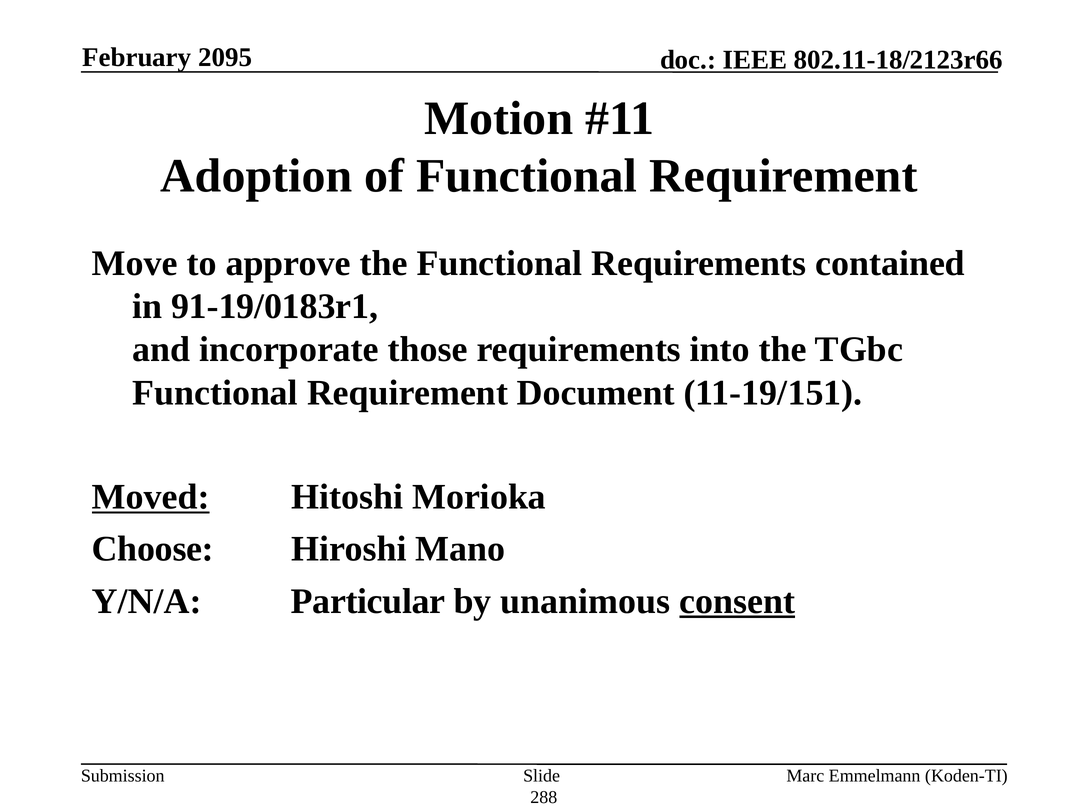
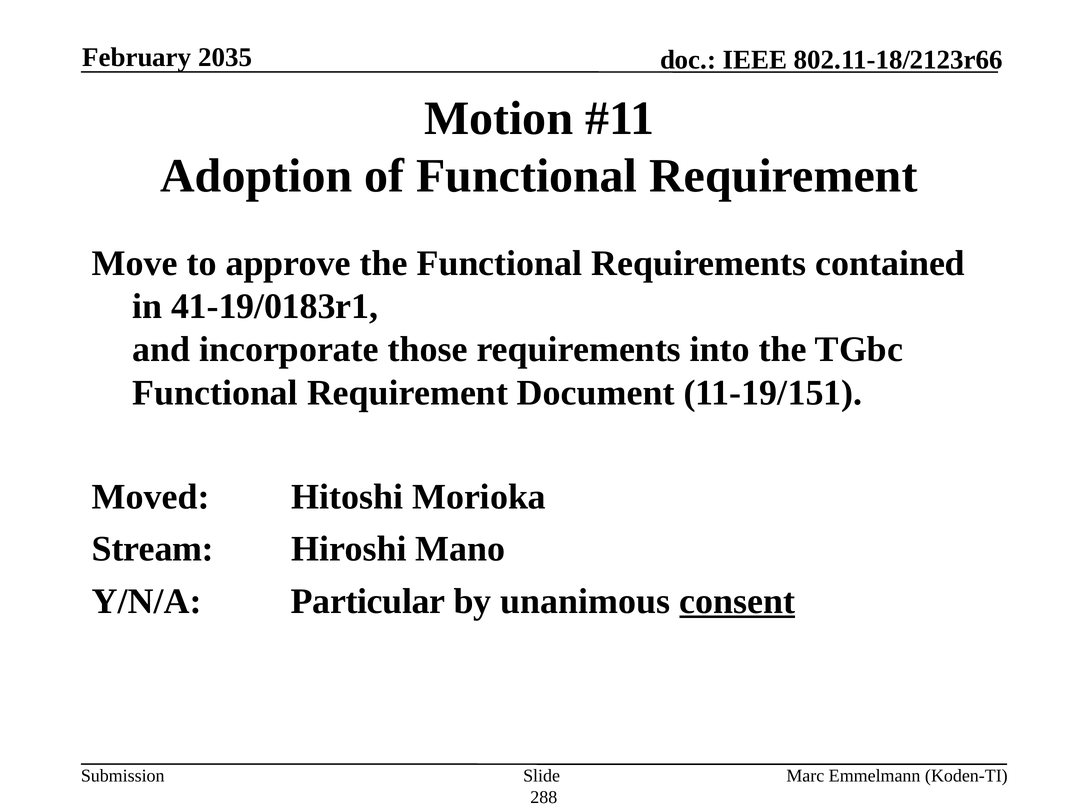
2095: 2095 -> 2035
91-19/0183r1: 91-19/0183r1 -> 41-19/0183r1
Moved underline: present -> none
Choose: Choose -> Stream
